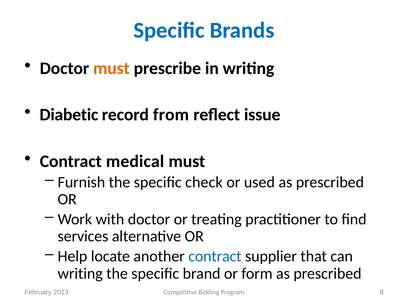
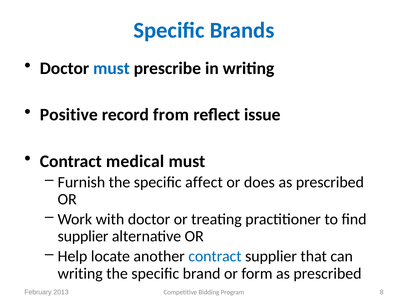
must at (111, 68) colour: orange -> blue
Diabetic: Diabetic -> Positive
check: check -> affect
used: used -> does
services at (83, 236): services -> supplier
